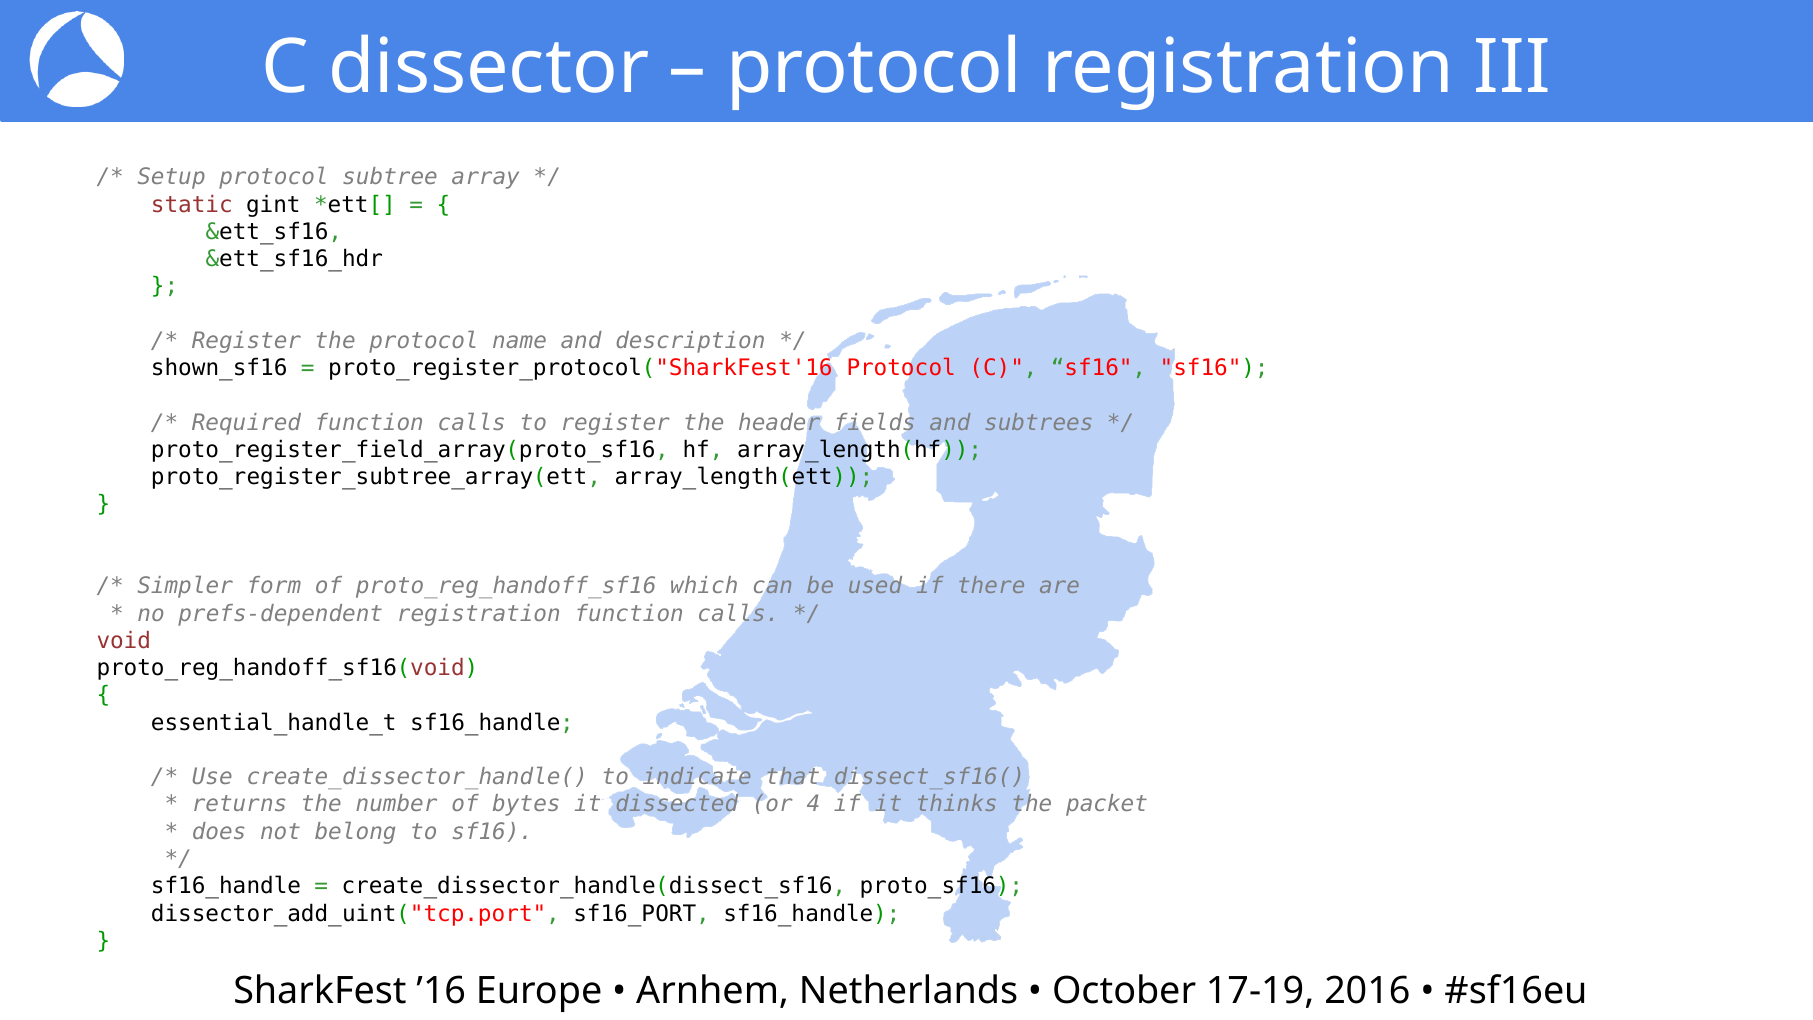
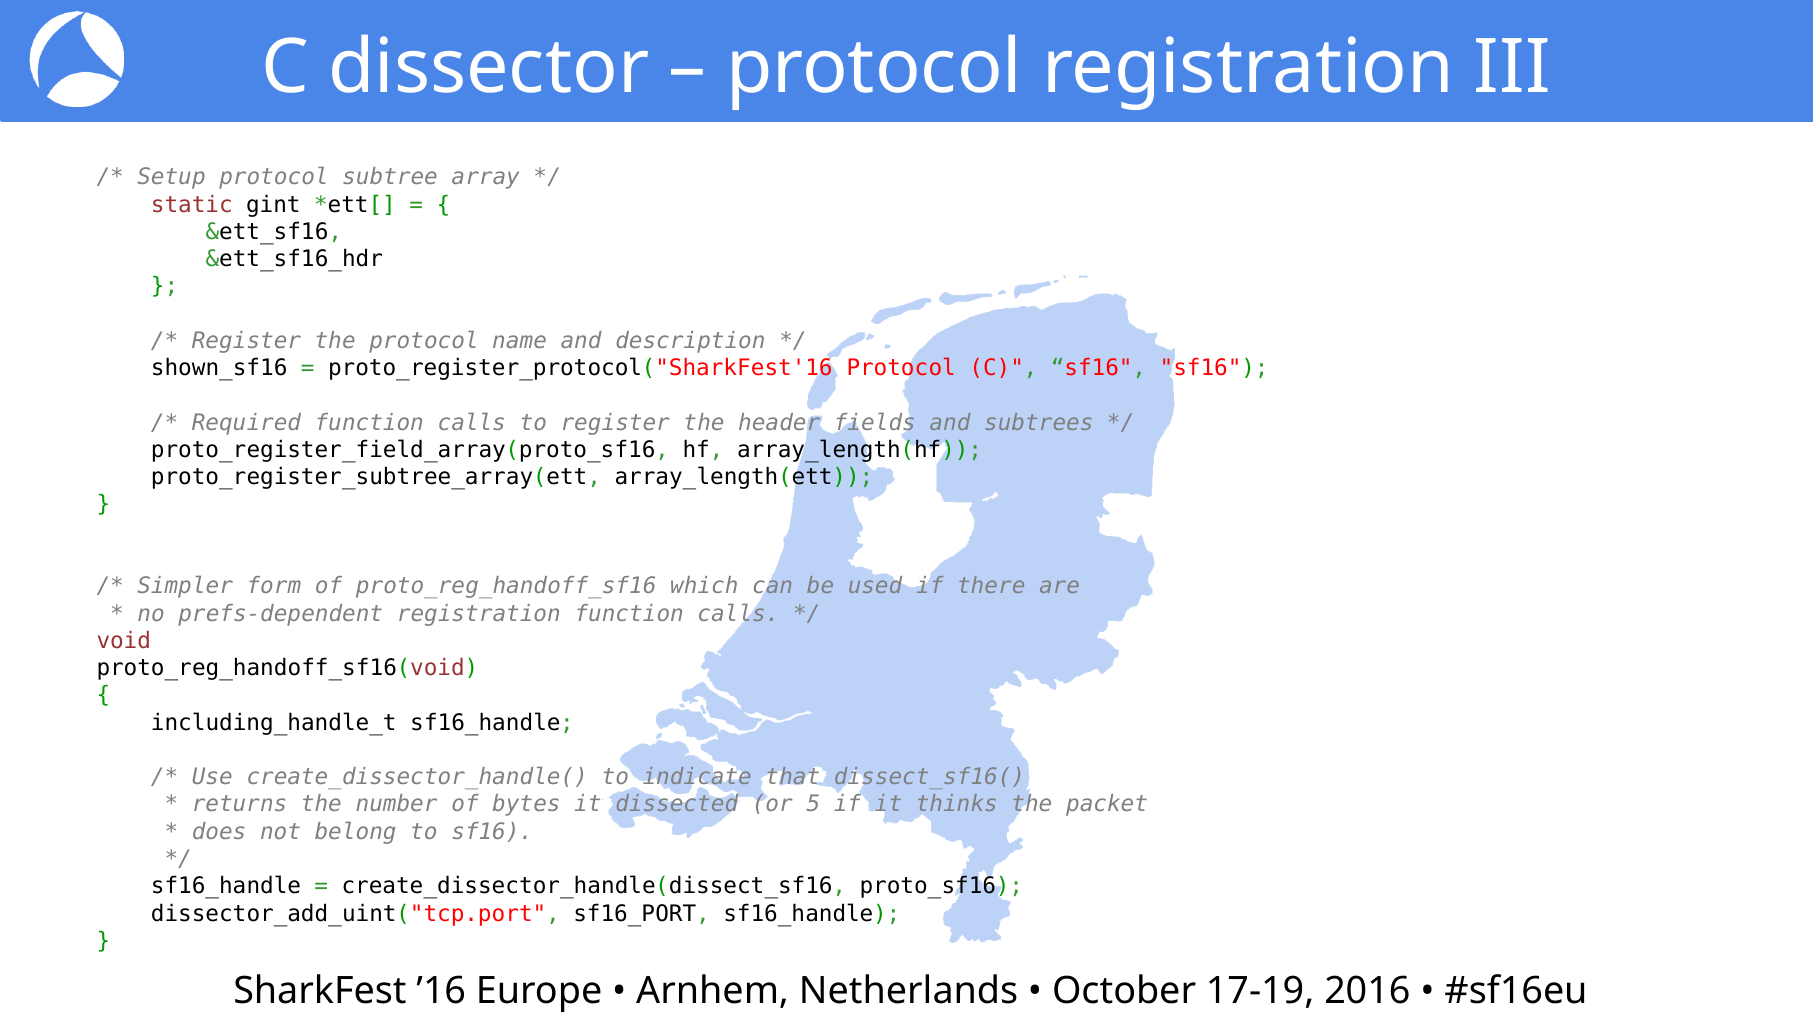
essential_handle_t: essential_handle_t -> including_handle_t
4: 4 -> 5
